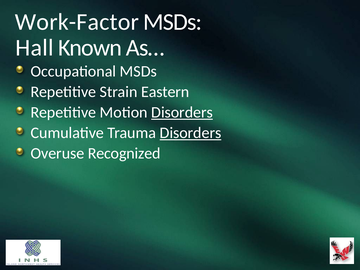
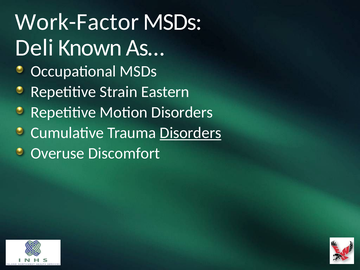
Hall: Hall -> Deli
Disorders at (182, 112) underline: present -> none
Recognized: Recognized -> Discomfort
